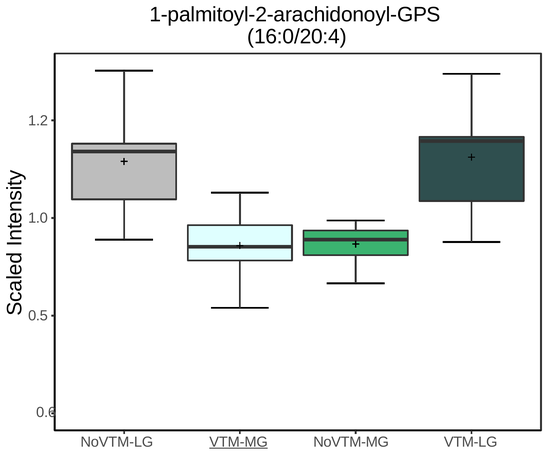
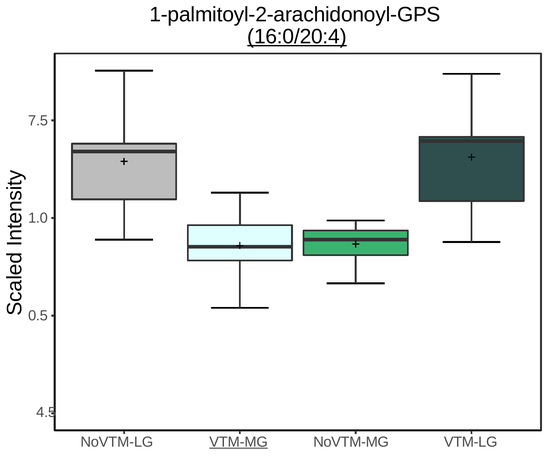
16:0/20:4 underline: none -> present
1.2: 1.2 -> 7.5
0.6: 0.6 -> 4.5
